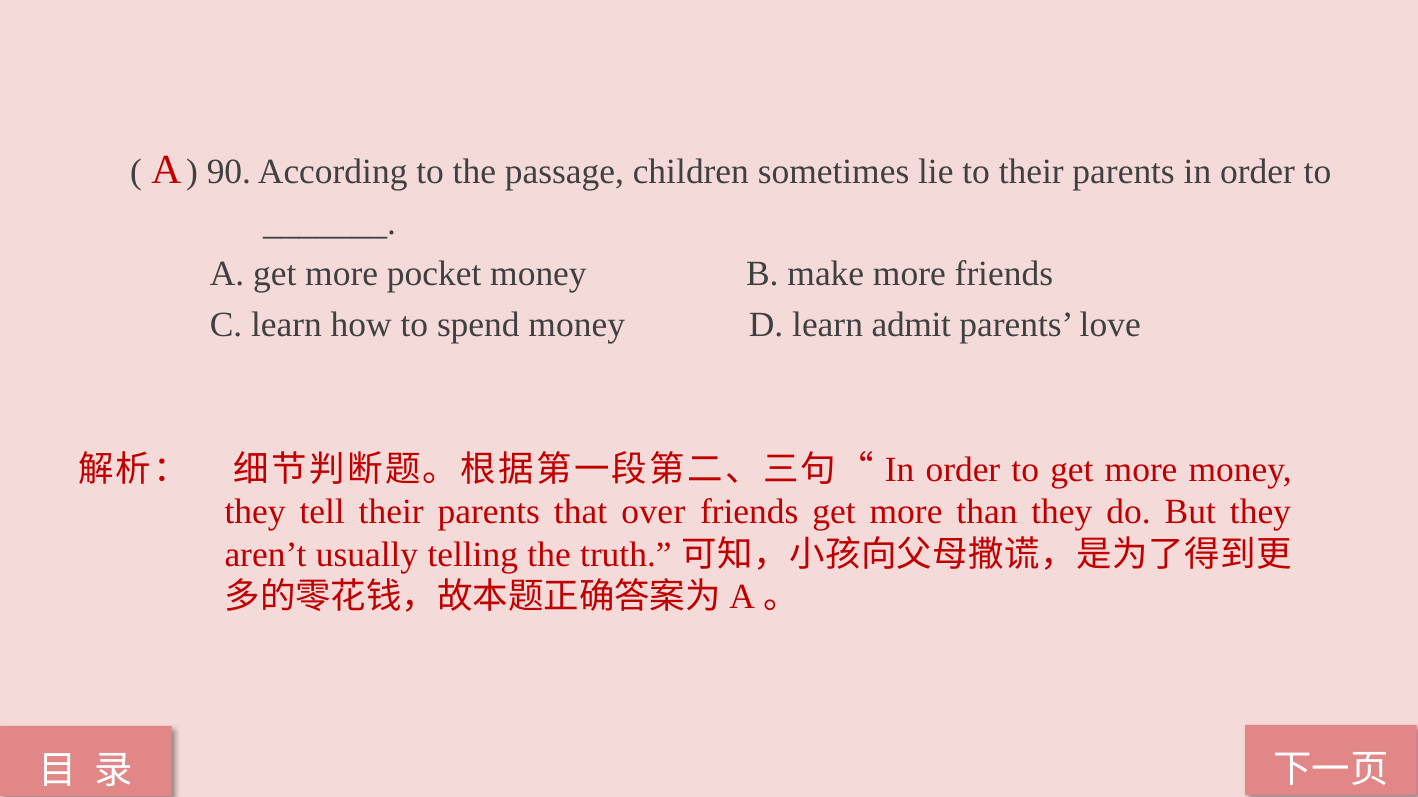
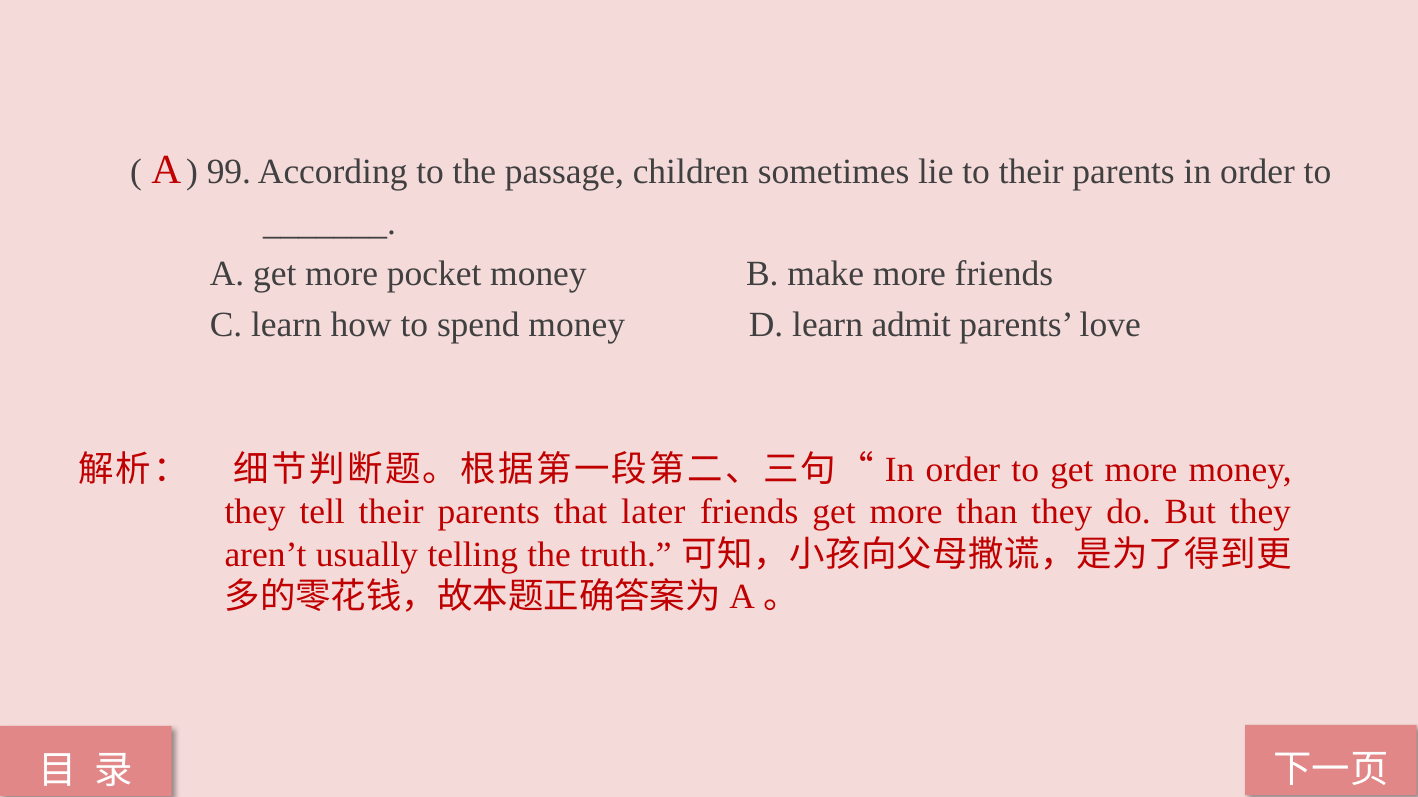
90: 90 -> 99
over: over -> later
